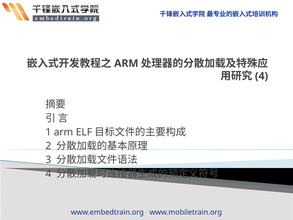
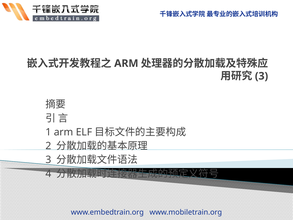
4 at (262, 76): 4 -> 3
